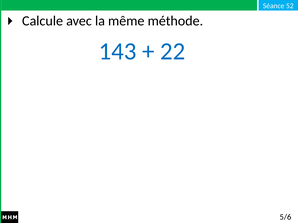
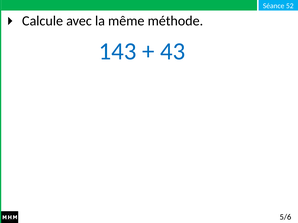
22: 22 -> 43
